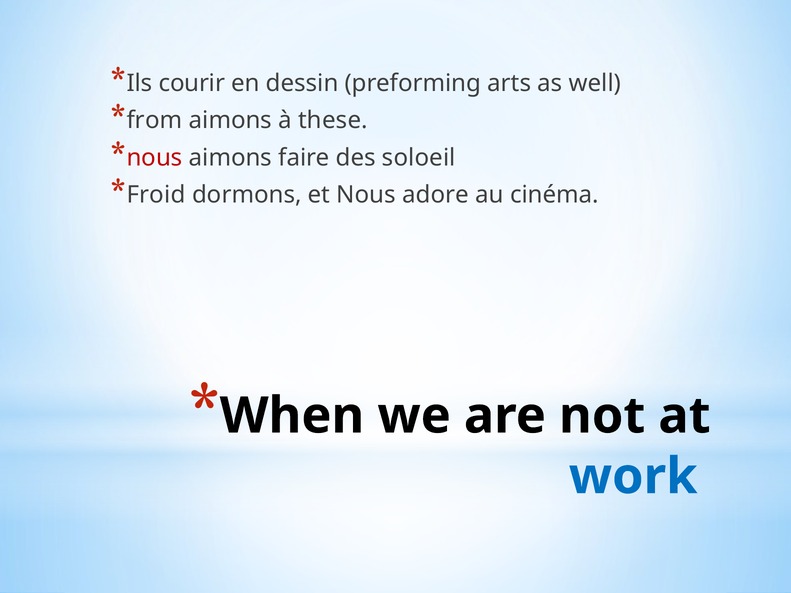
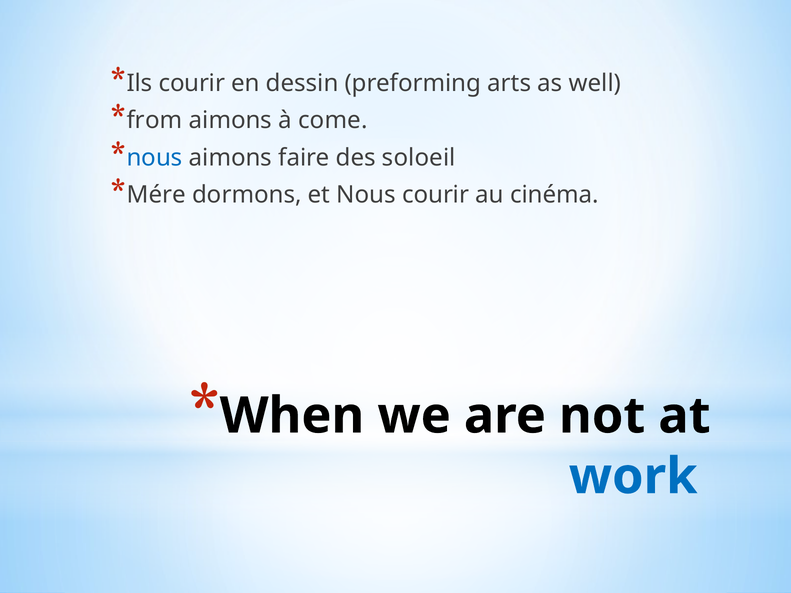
these: these -> come
nous at (155, 158) colour: red -> blue
Froid: Froid -> Mére
Nous adore: adore -> courir
